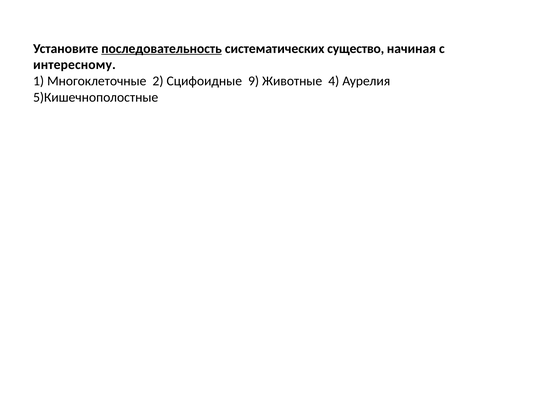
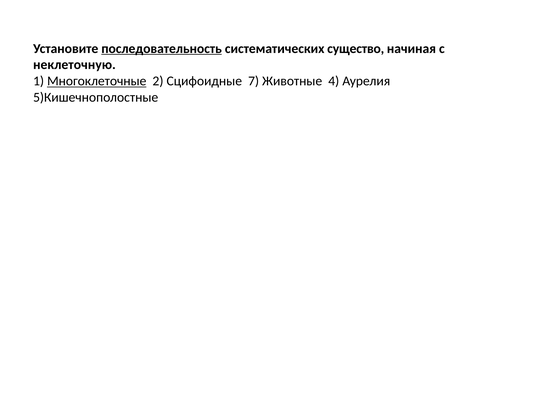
интересному: интересному -> неклеточную
Многоклеточные underline: none -> present
9: 9 -> 7
